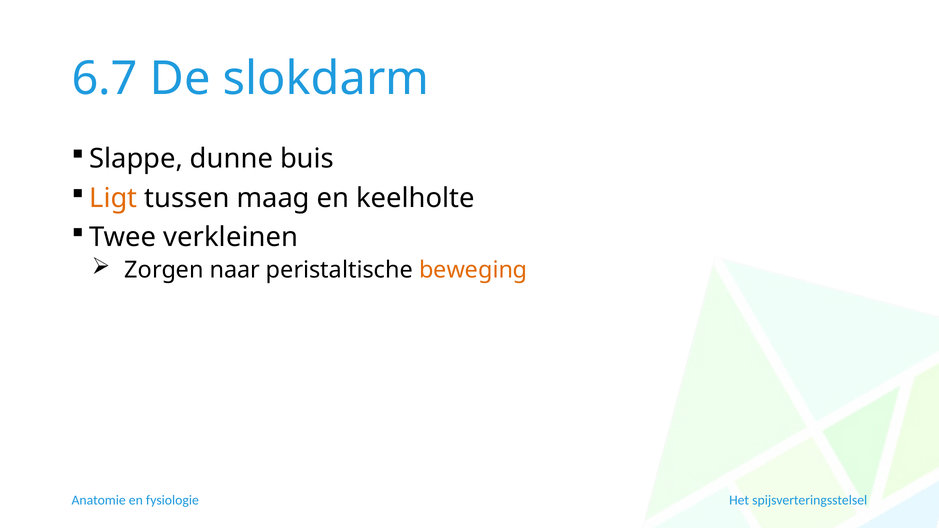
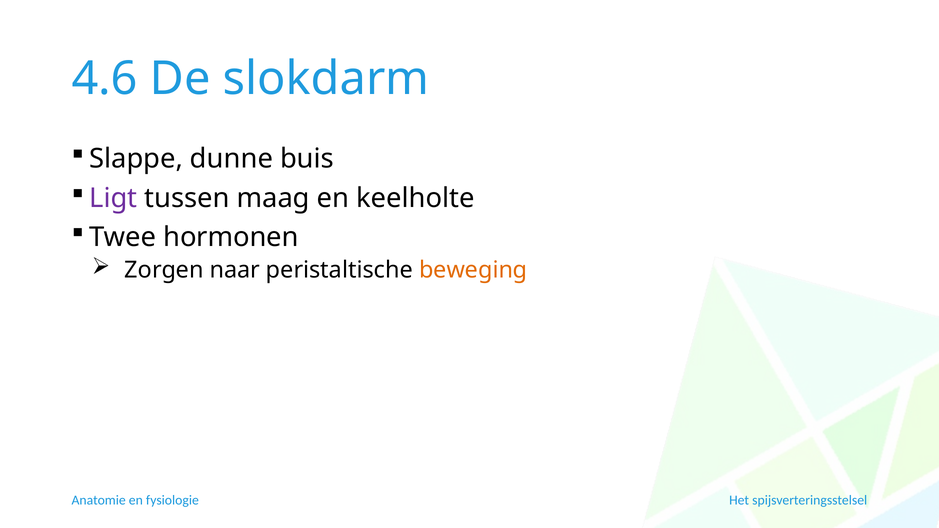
6.7: 6.7 -> 4.6
Ligt colour: orange -> purple
verkleinen: verkleinen -> hormonen
